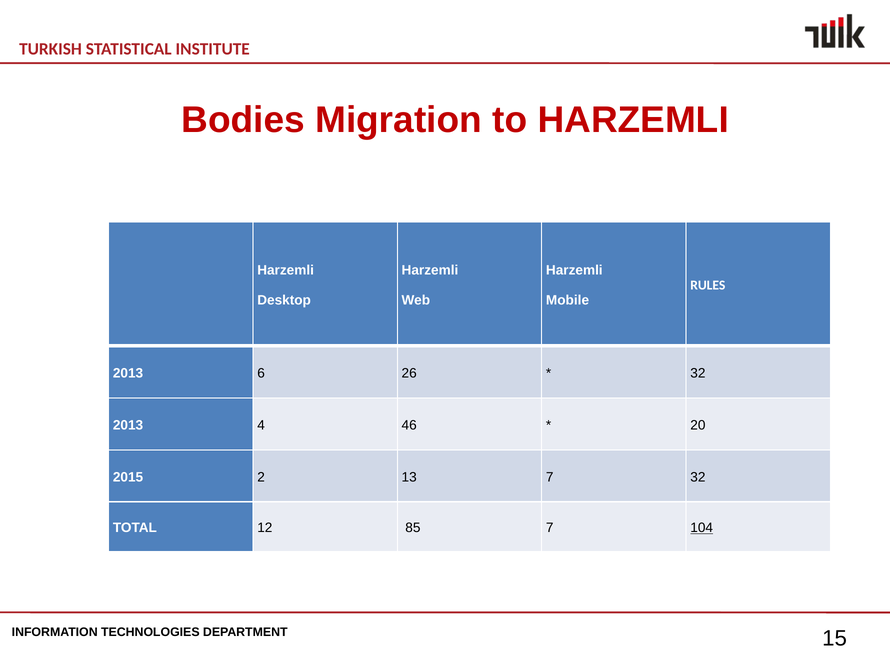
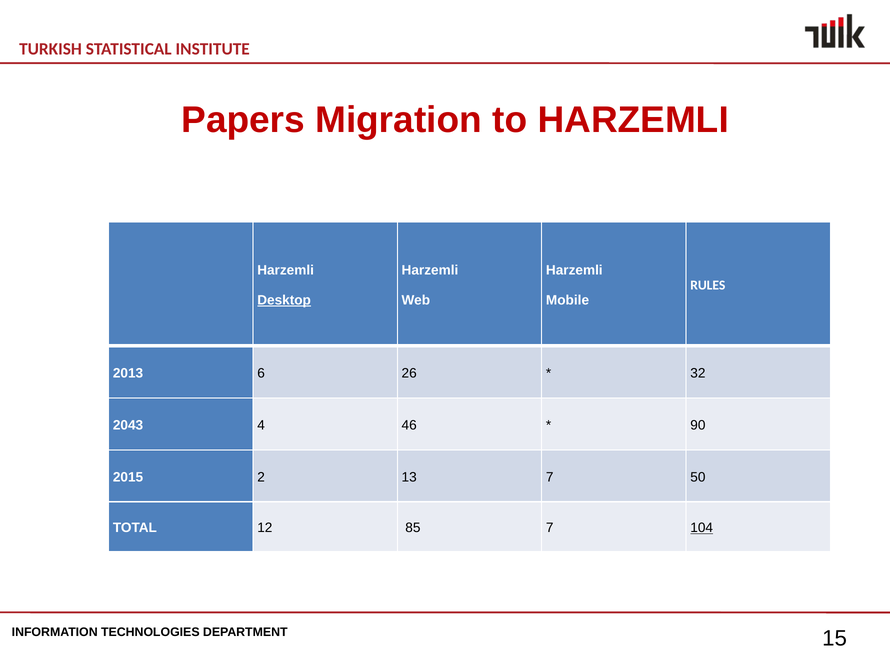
Bodies: Bodies -> Papers
Desktop underline: none -> present
2013 at (128, 425): 2013 -> 2043
20: 20 -> 90
7 32: 32 -> 50
